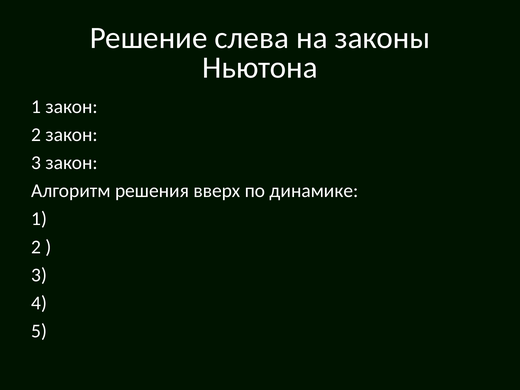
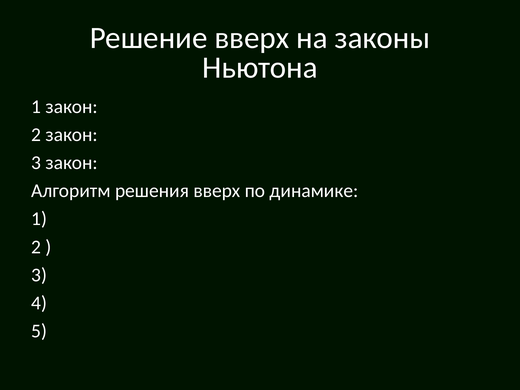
Решение слева: слева -> вверх
